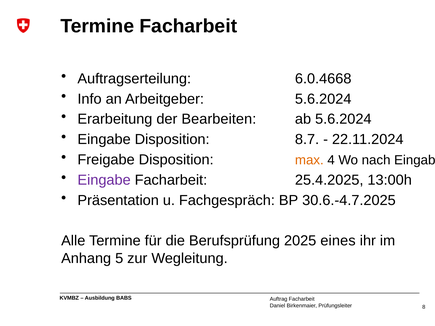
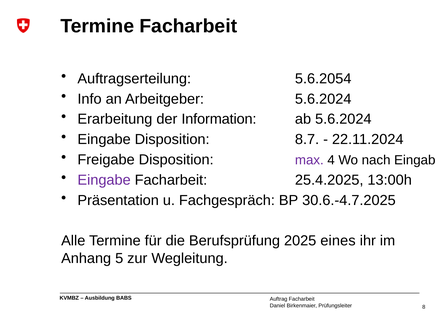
6.0.4668: 6.0.4668 -> 5.6.2054
Bearbeiten: Bearbeiten -> Information
max colour: orange -> purple
